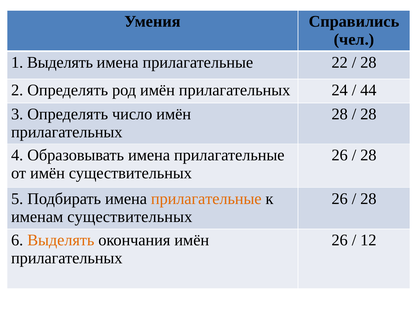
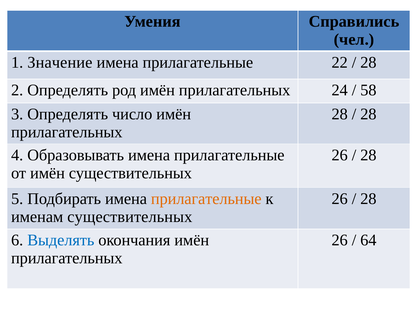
1 Выделять: Выделять -> Значение
44: 44 -> 58
Выделять at (61, 240) colour: orange -> blue
12: 12 -> 64
